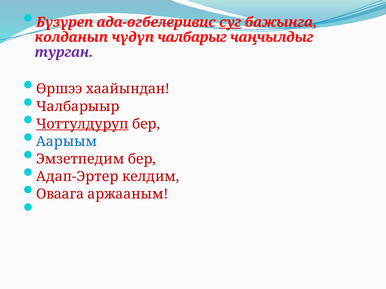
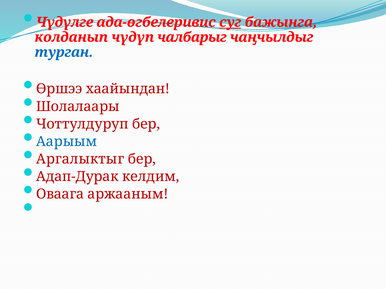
Бүзүреп: Бүзүреп -> Чүдүлге
турган colour: purple -> blue
Чалбарыыр: Чалбарыыр -> Шолалаары
Чоттулдуруп underline: present -> none
Эмзетпедим: Эмзетпедим -> Аргалыктыг
Адап-Эртер: Адап-Эртер -> Адап-Дурак
